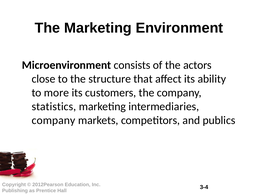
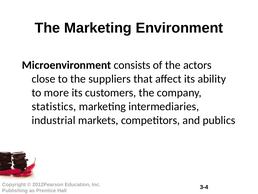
structure: structure -> suppliers
company at (53, 120): company -> industrial
